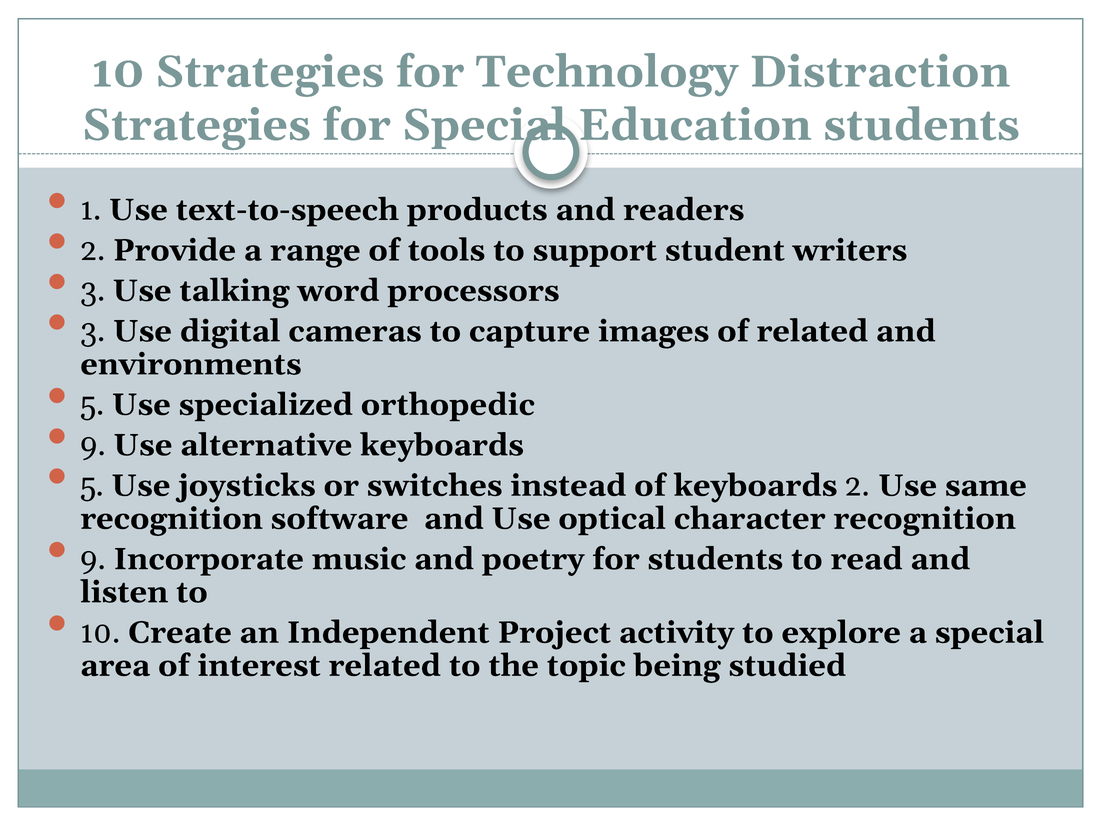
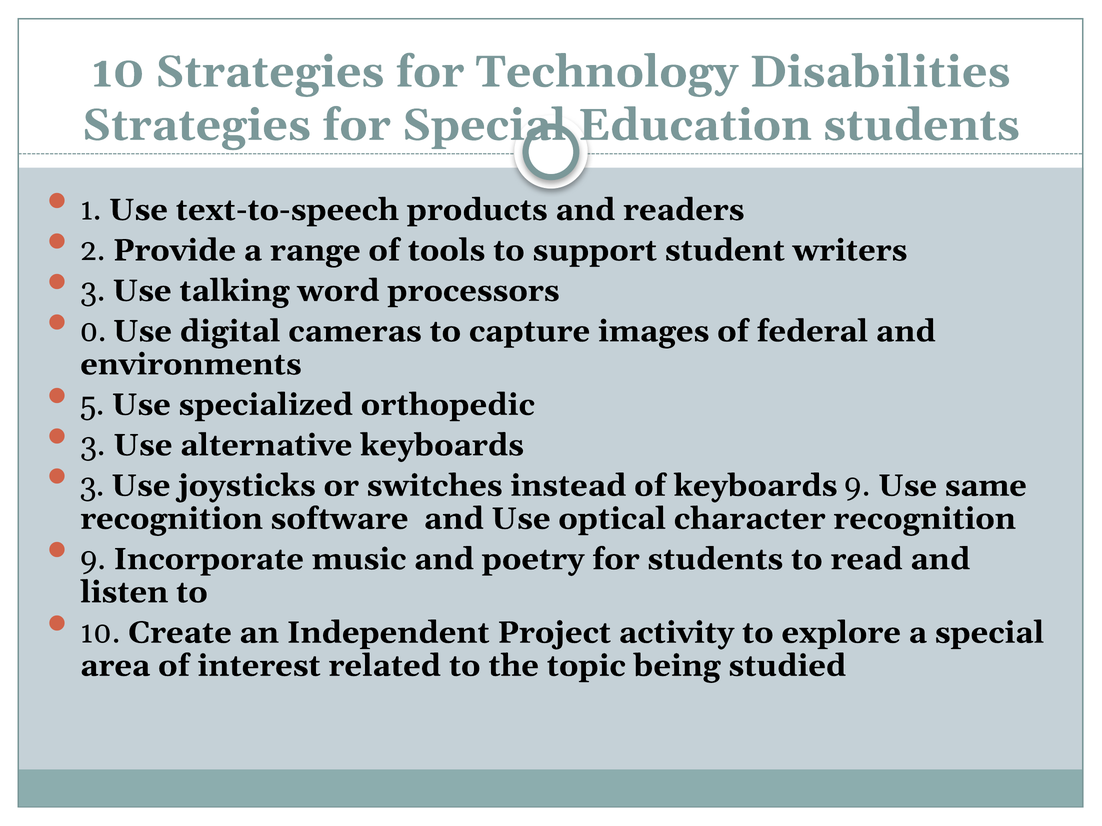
Distraction: Distraction -> Disabilities
3 at (93, 331): 3 -> 0
of related: related -> federal
9 at (93, 445): 9 -> 3
5 at (92, 486): 5 -> 3
keyboards 2: 2 -> 9
